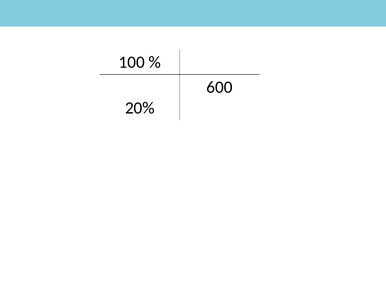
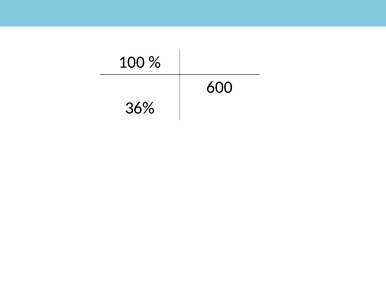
20%: 20% -> 36%
